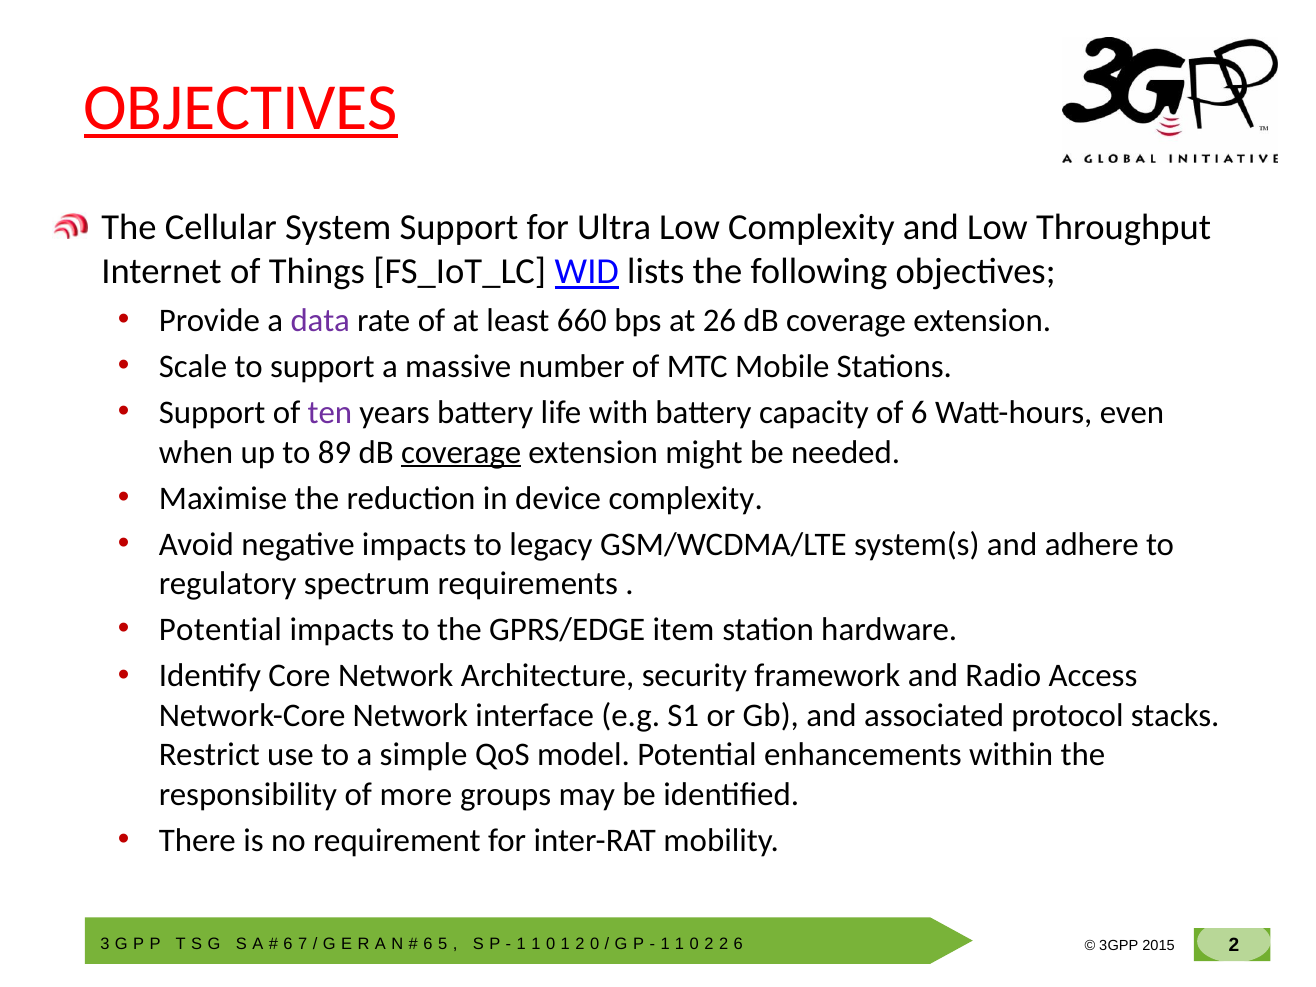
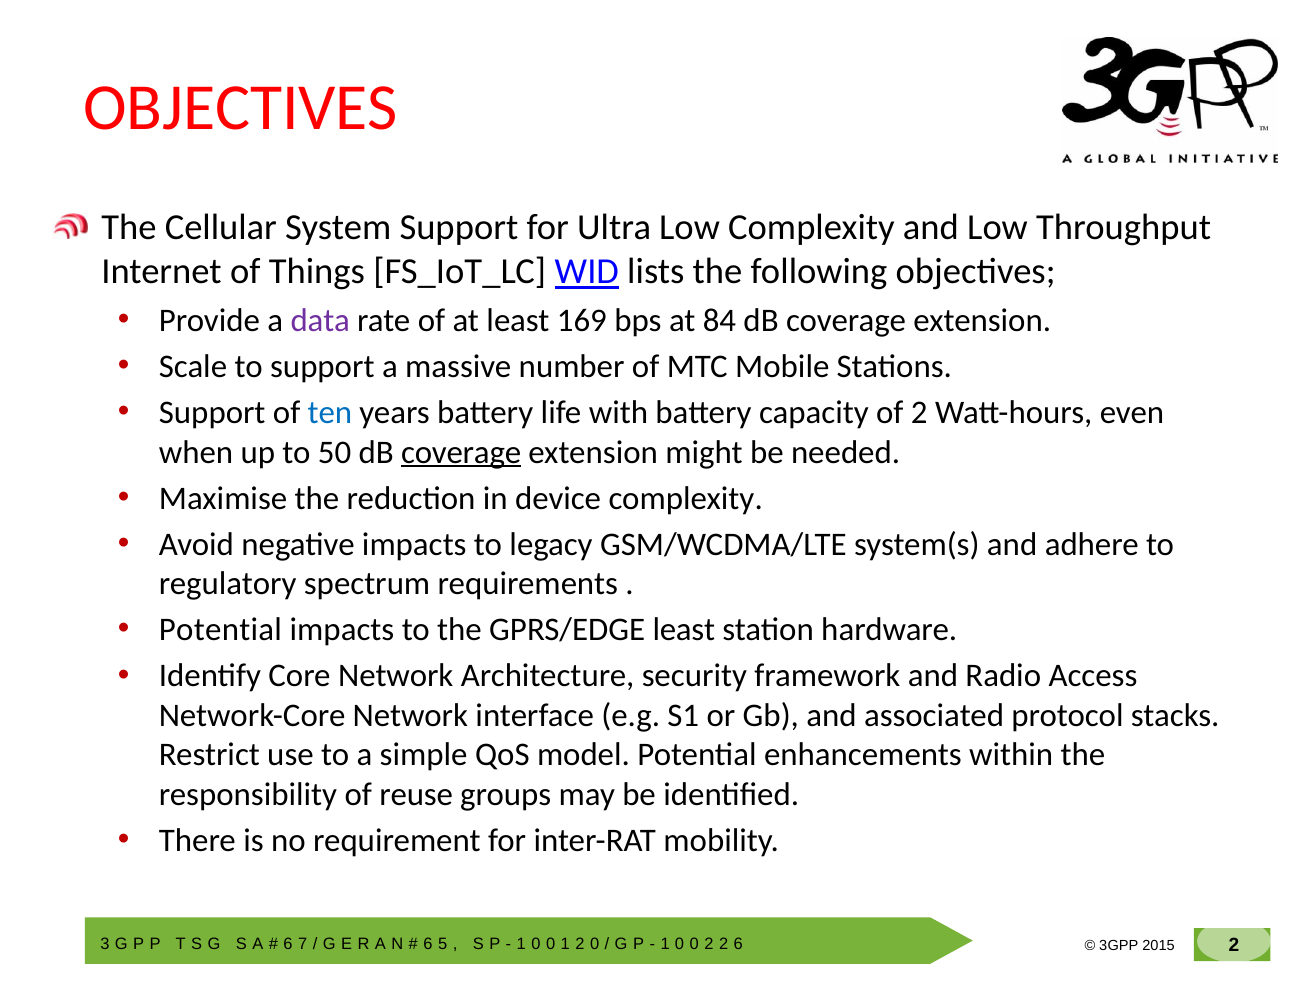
OBJECTIVES at (241, 108) underline: present -> none
660: 660 -> 169
26: 26 -> 84
ten colour: purple -> blue
of 6: 6 -> 2
89: 89 -> 50
GPRS/EDGE item: item -> least
more: more -> reuse
1 at (536, 944): 1 -> 0
1 at (680, 944): 1 -> 0
